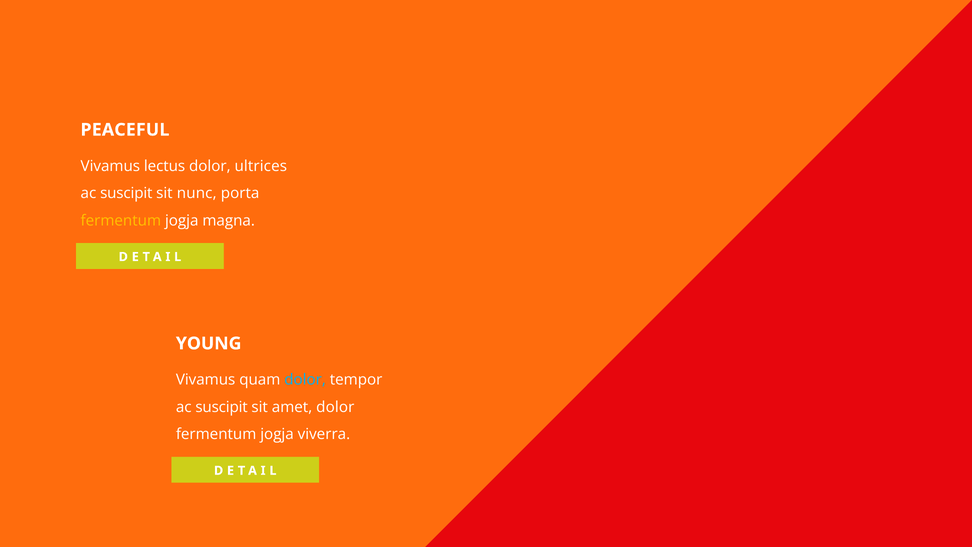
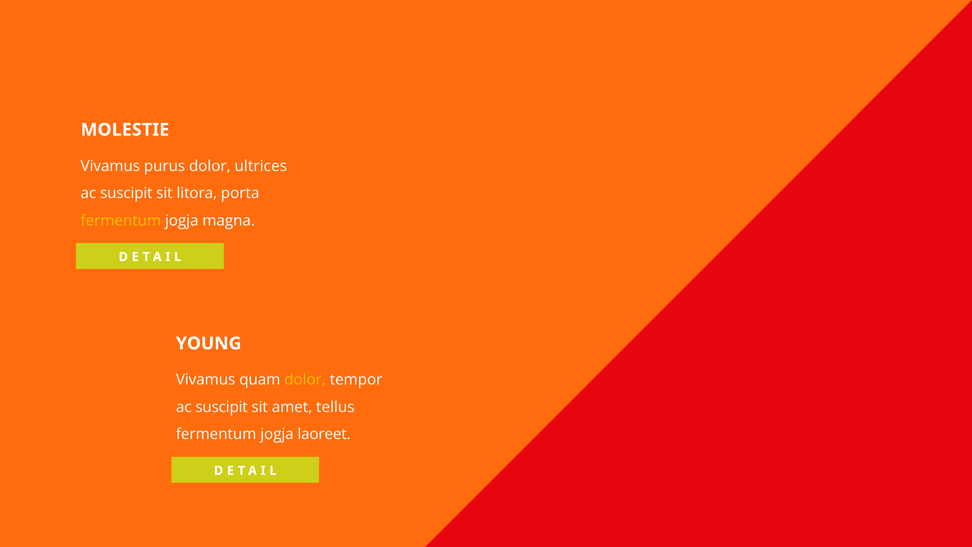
PEACEFUL: PEACEFUL -> MOLESTIE
lectus: lectus -> purus
nunc: nunc -> litora
dolor at (305, 380) colour: light blue -> yellow
amet dolor: dolor -> tellus
viverra: viverra -> laoreet
